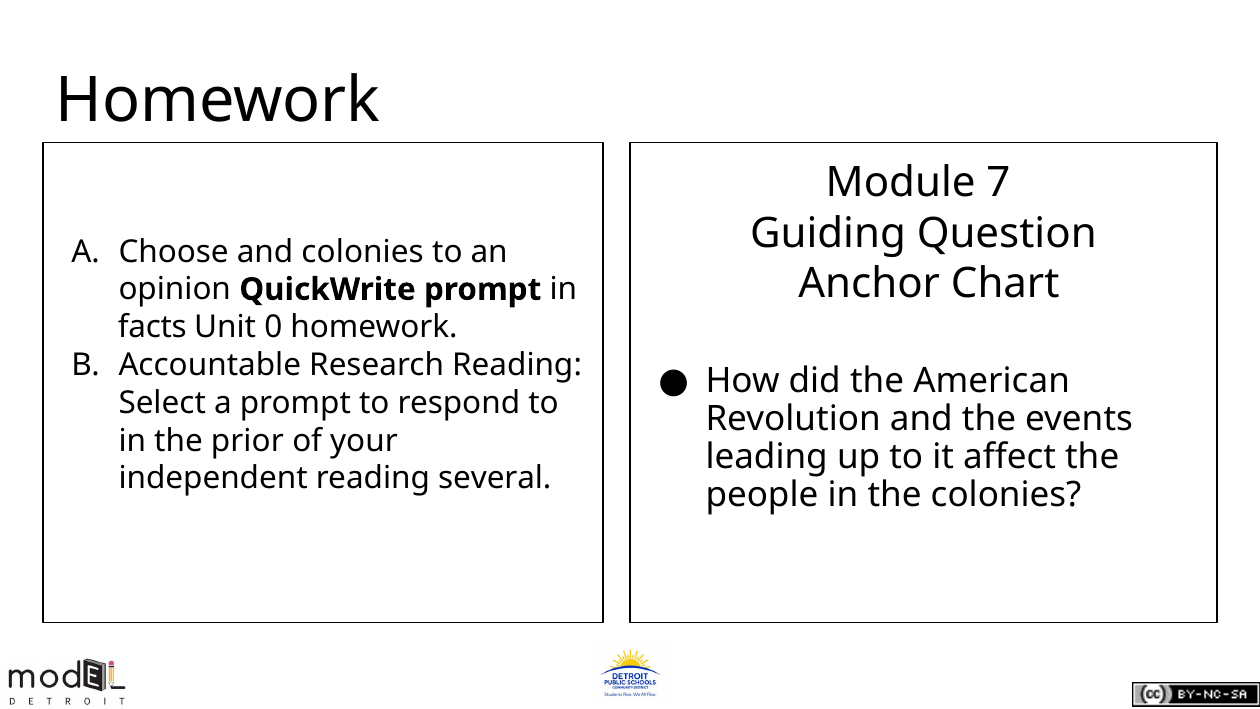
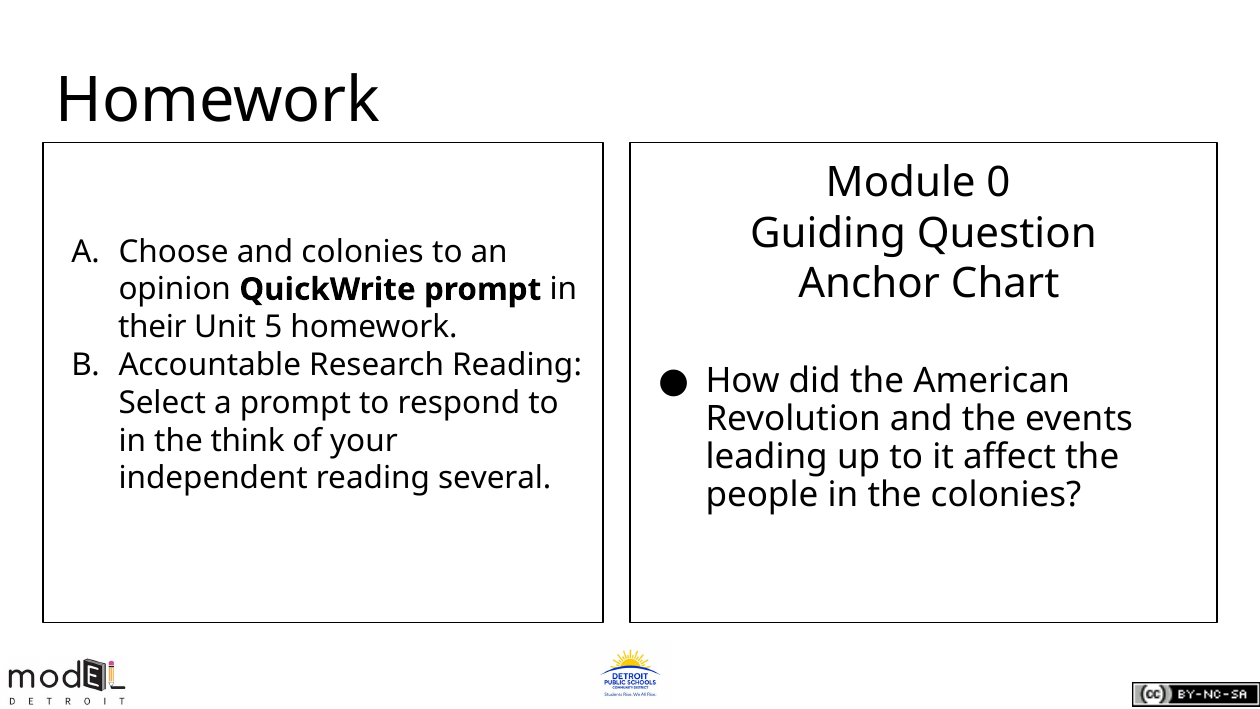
7: 7 -> 0
facts: facts -> their
0: 0 -> 5
prior: prior -> think
